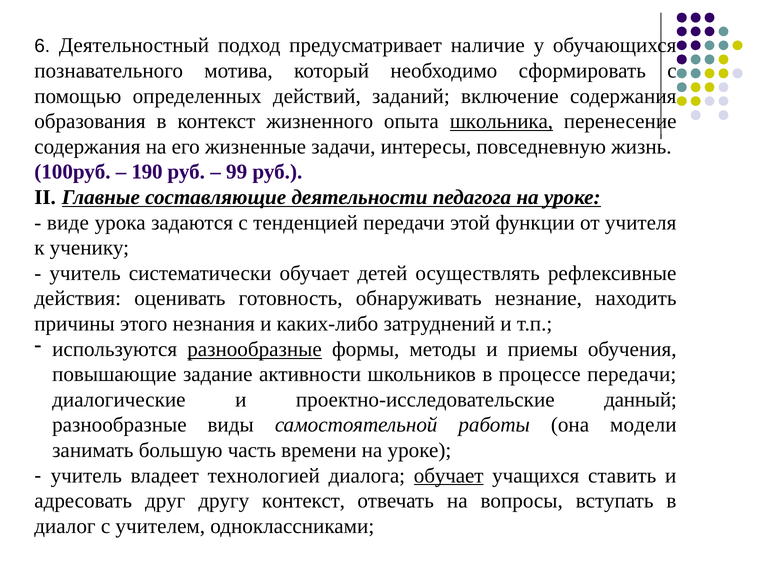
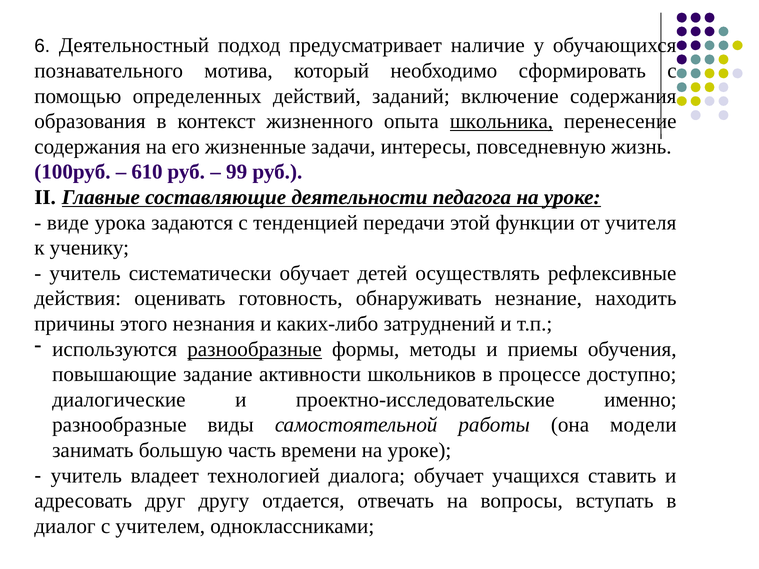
190: 190 -> 610
процессе передачи: передачи -> доступно
данный: данный -> именно
обучает at (449, 476) underline: present -> none
другу контекст: контекст -> отдается
